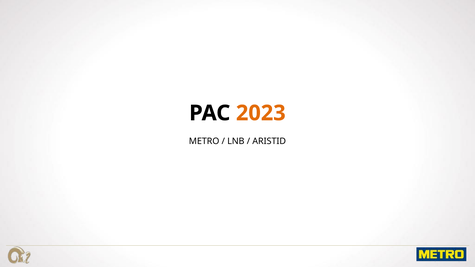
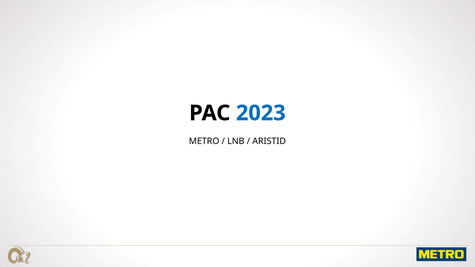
2023 colour: orange -> blue
